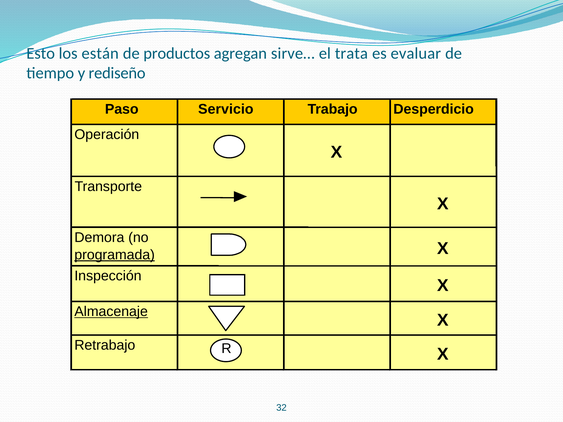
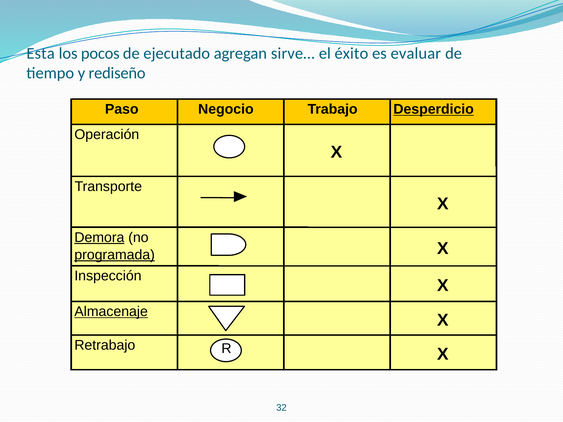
Esto: Esto -> Esta
están: están -> pocos
productos: productos -> ejecutado
trata: trata -> éxito
Servicio: Servicio -> Negocio
Desperdicio underline: none -> present
Demora underline: none -> present
